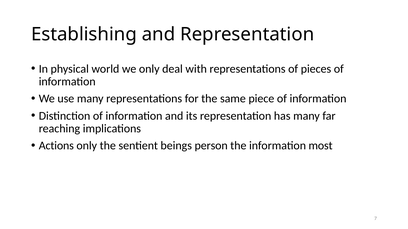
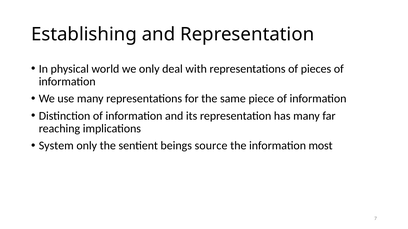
Actions: Actions -> System
person: person -> source
